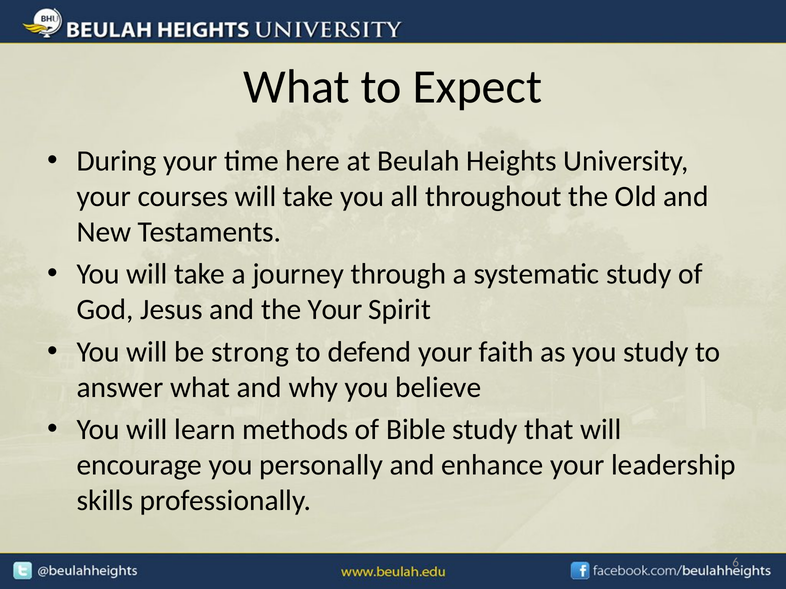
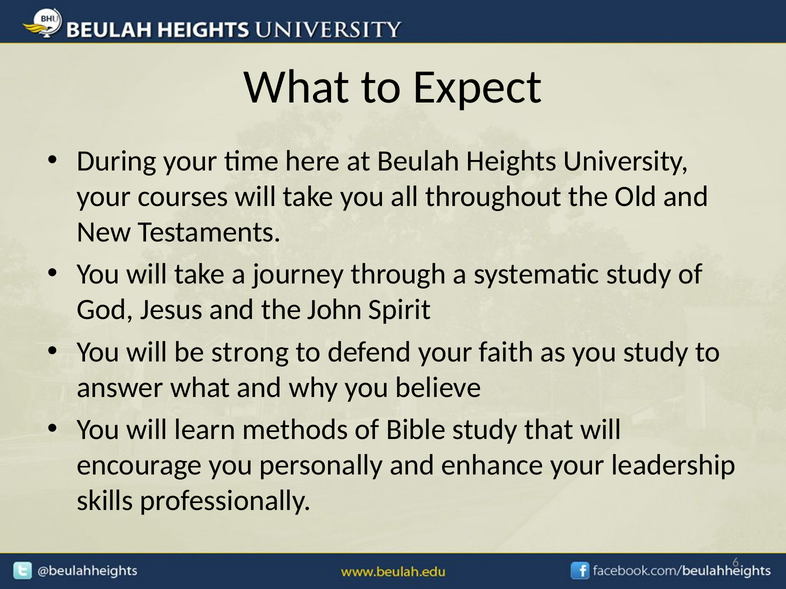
the Your: Your -> John
